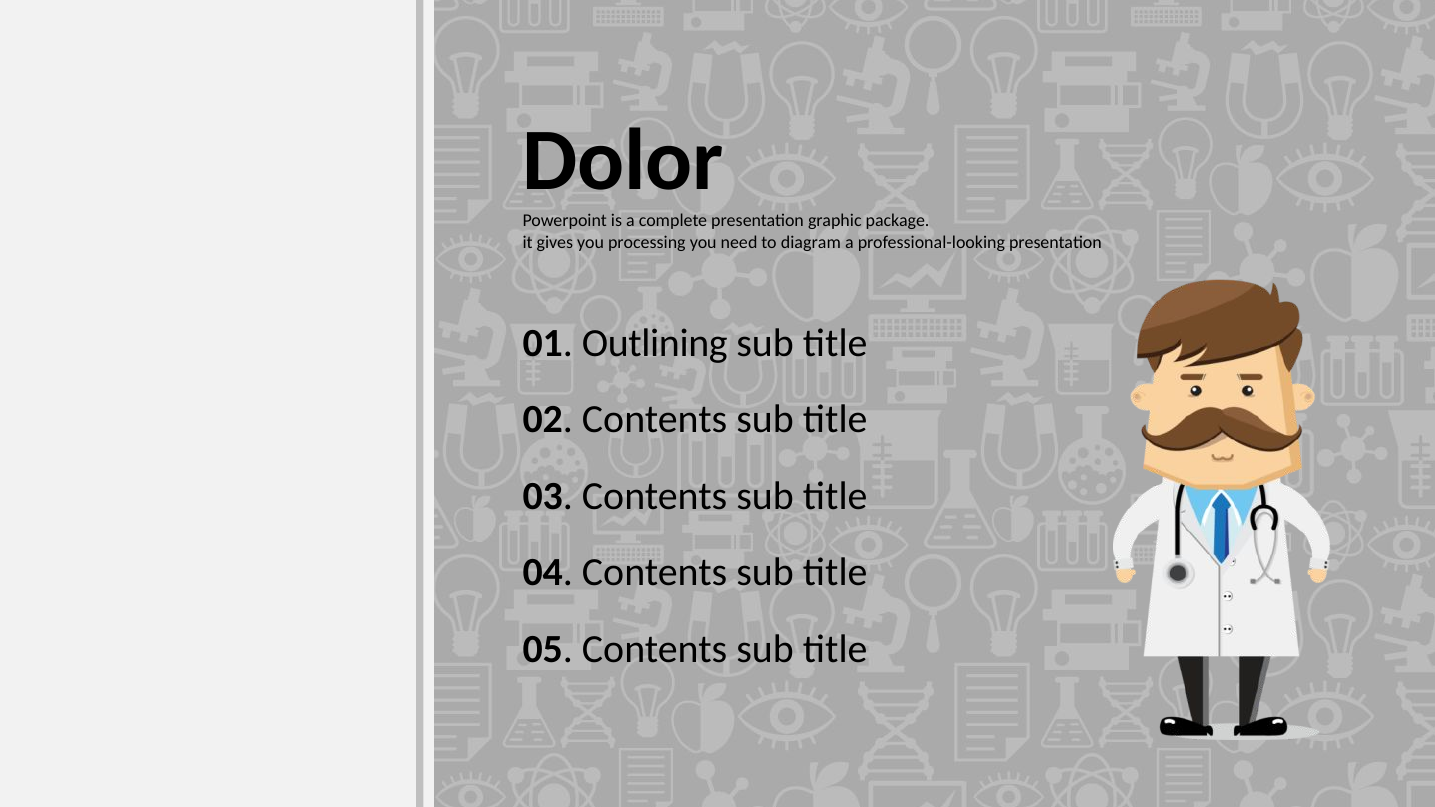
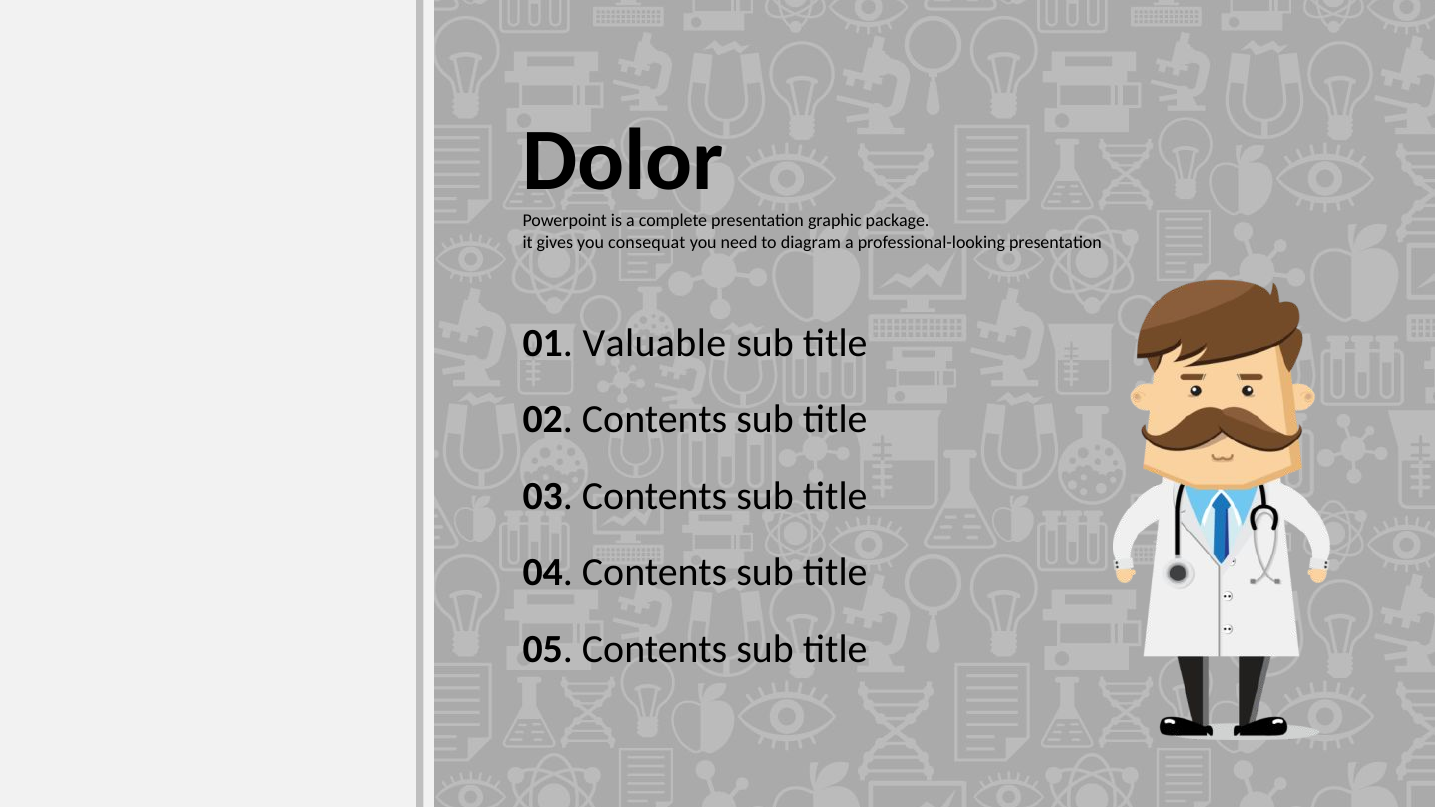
processing: processing -> consequat
Outlining: Outlining -> Valuable
